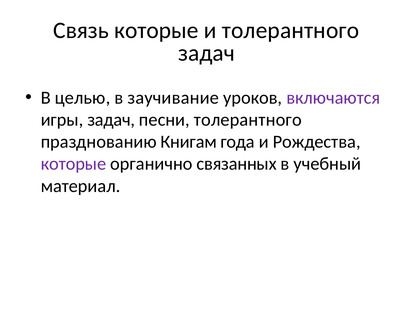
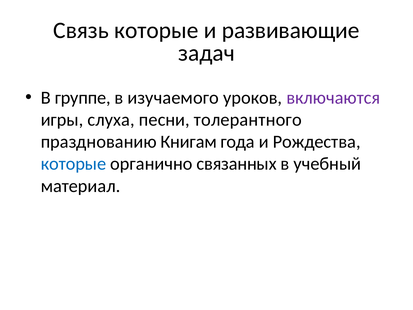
и толерантного: толерантного -> развивающие
целью: целью -> группе
заучивание: заучивание -> изучаемого
игры задач: задач -> слуха
которые at (73, 164) colour: purple -> blue
